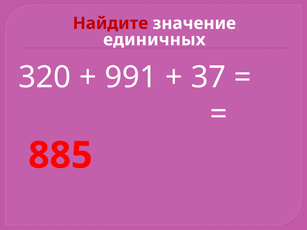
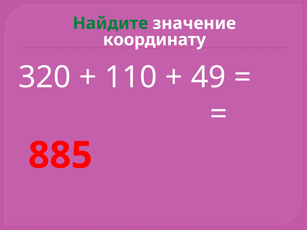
Найдите colour: red -> green
единичных: единичных -> координату
991: 991 -> 110
37: 37 -> 49
